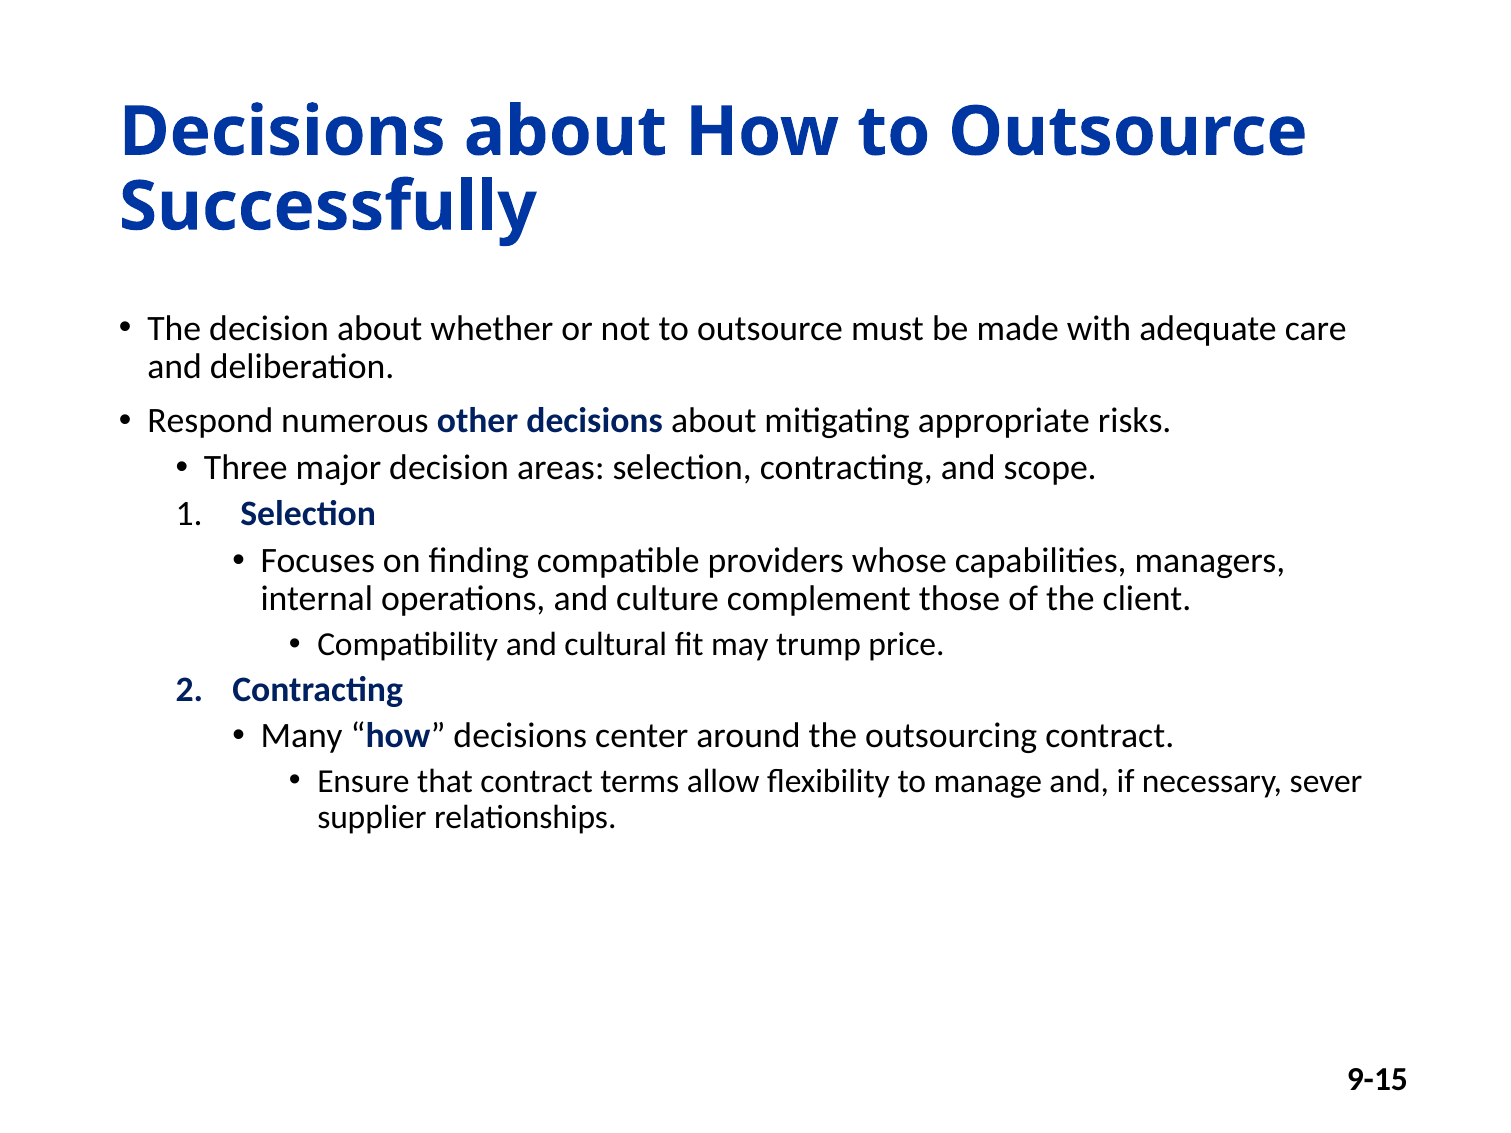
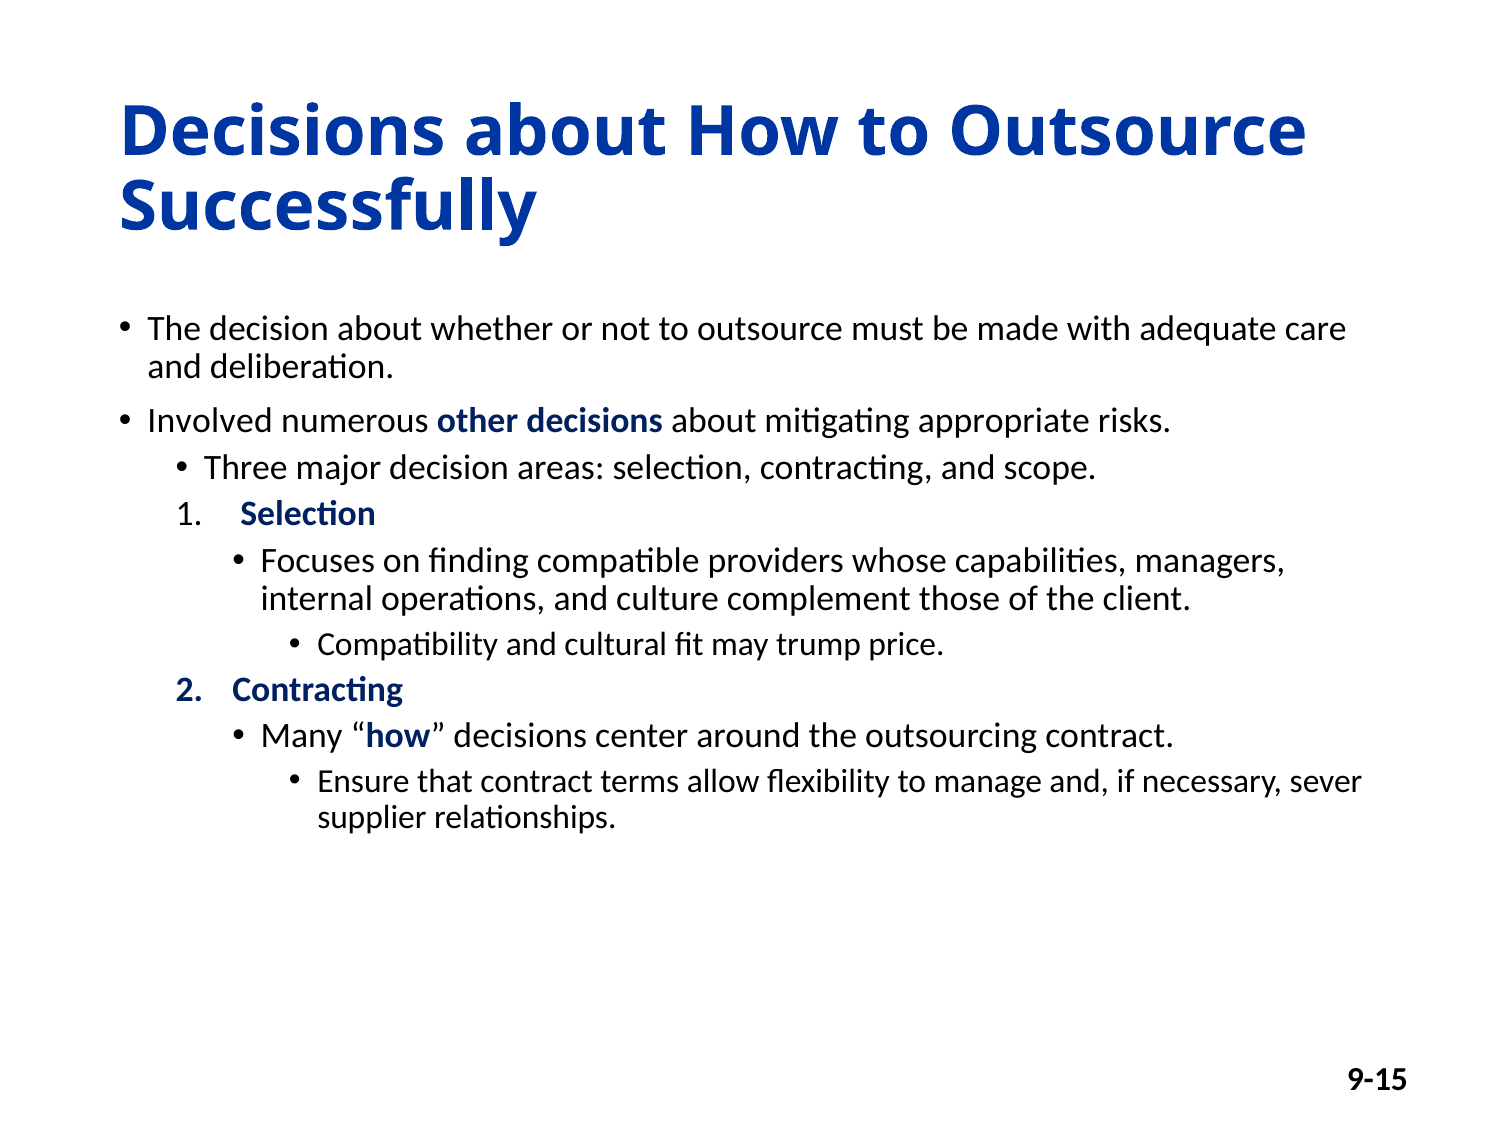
Respond: Respond -> Involved
